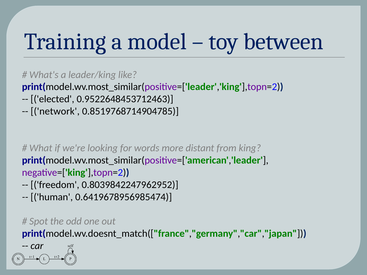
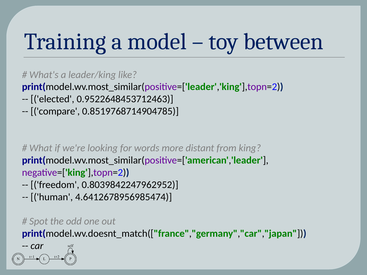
network: network -> compare
0.6419678956985474: 0.6419678956985474 -> 4.6412678956985474
